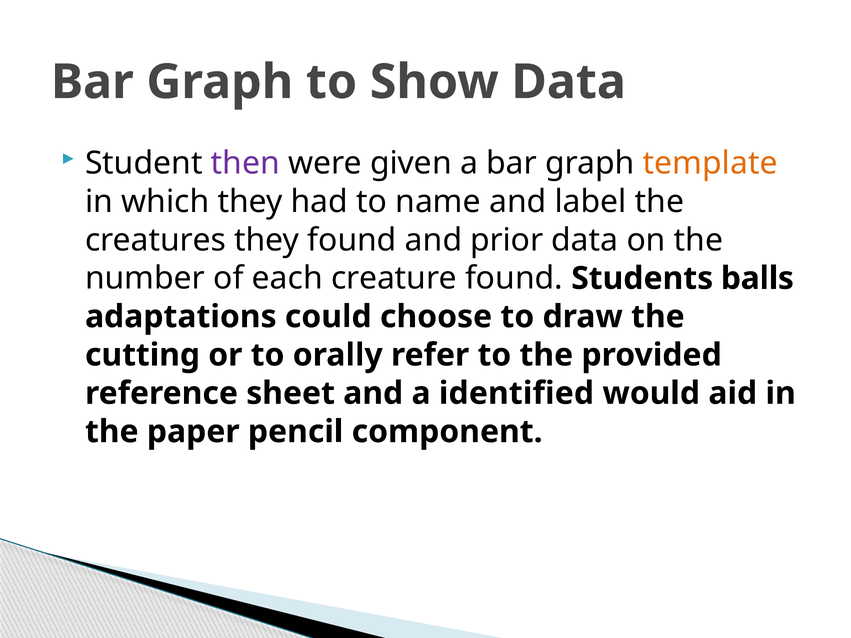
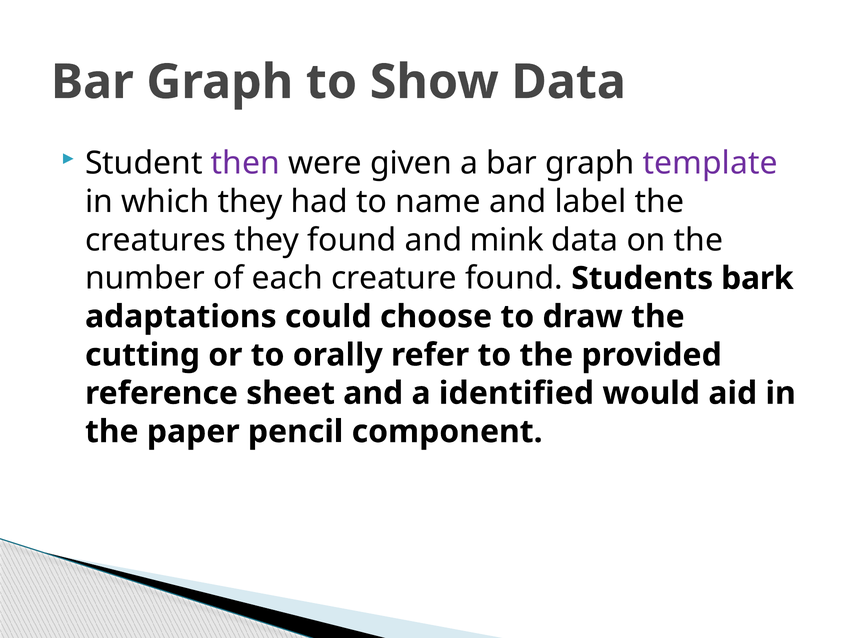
template colour: orange -> purple
prior: prior -> mink
balls: balls -> bark
